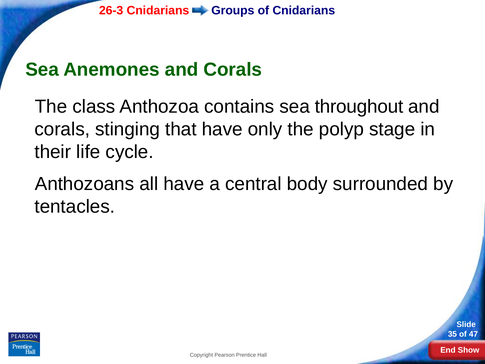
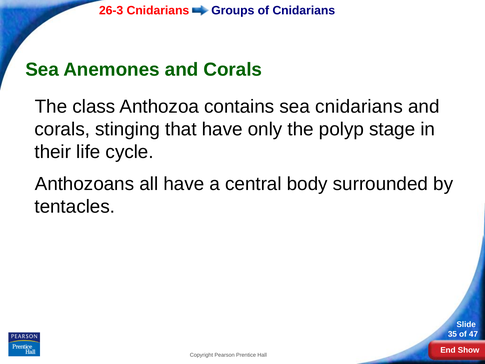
sea throughout: throughout -> cnidarians
